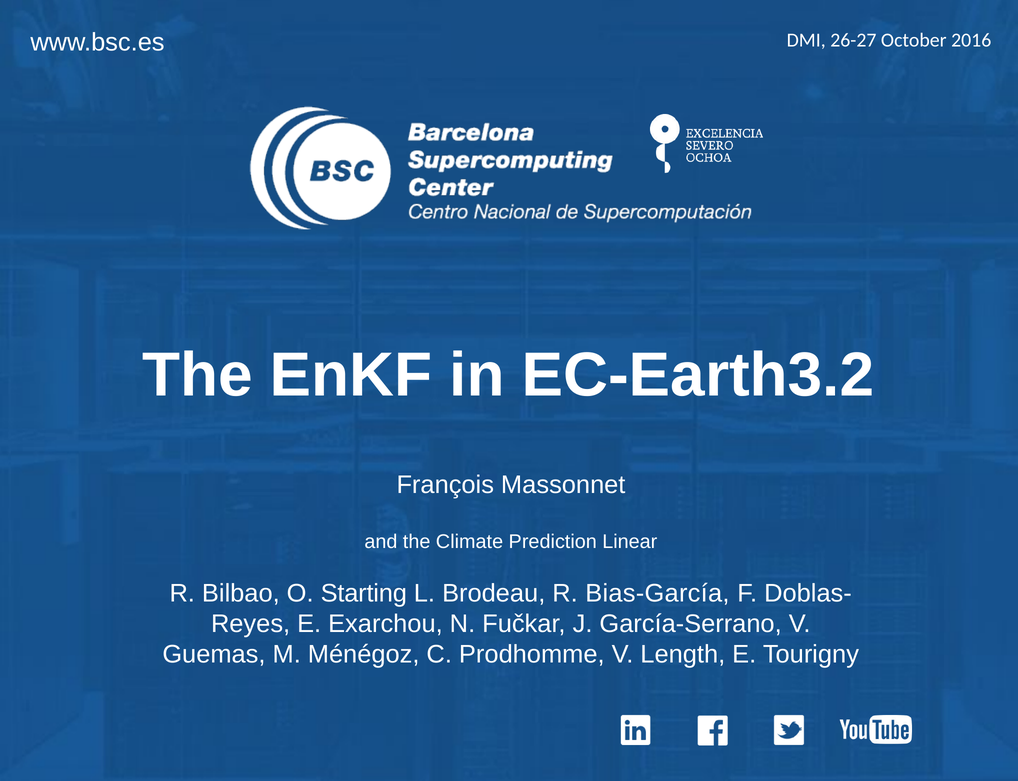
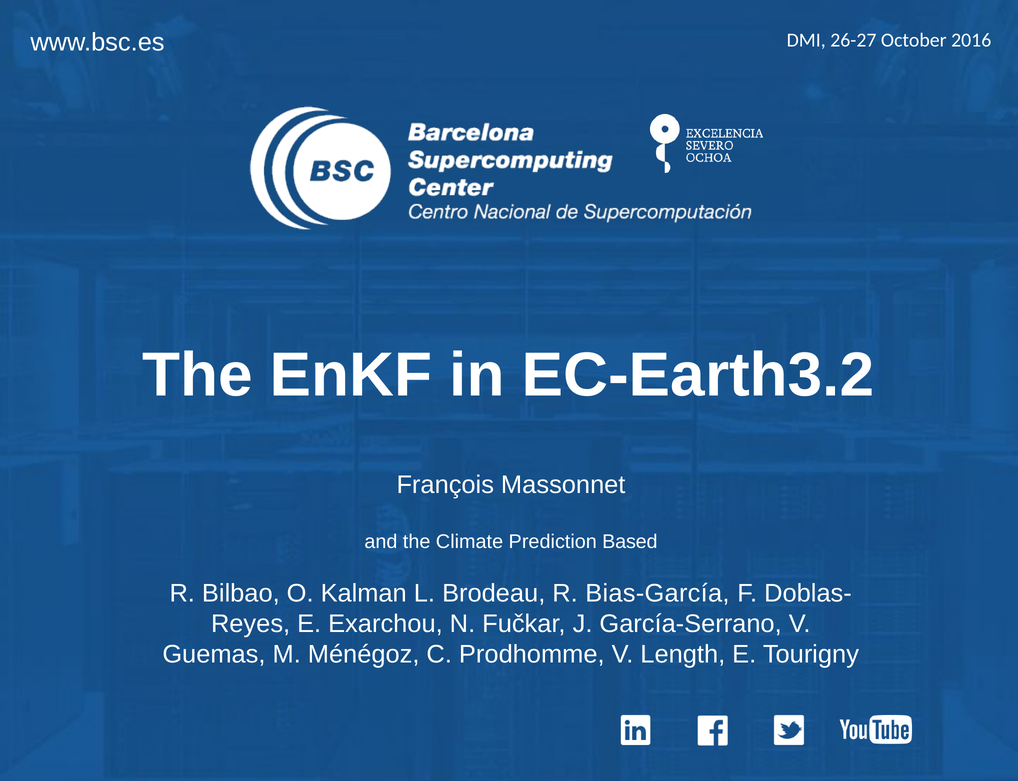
Linear: Linear -> Based
Starting: Starting -> Kalman
